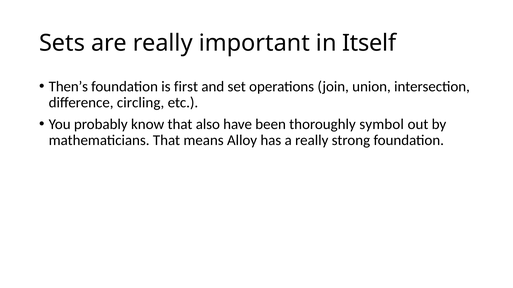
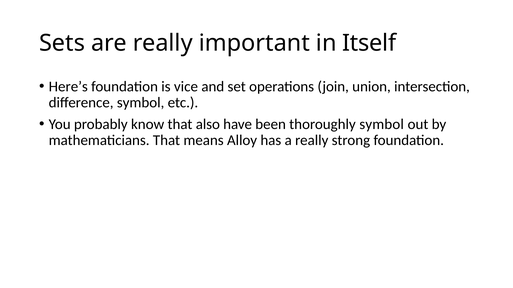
Then’s: Then’s -> Here’s
first: first -> vice
difference circling: circling -> symbol
